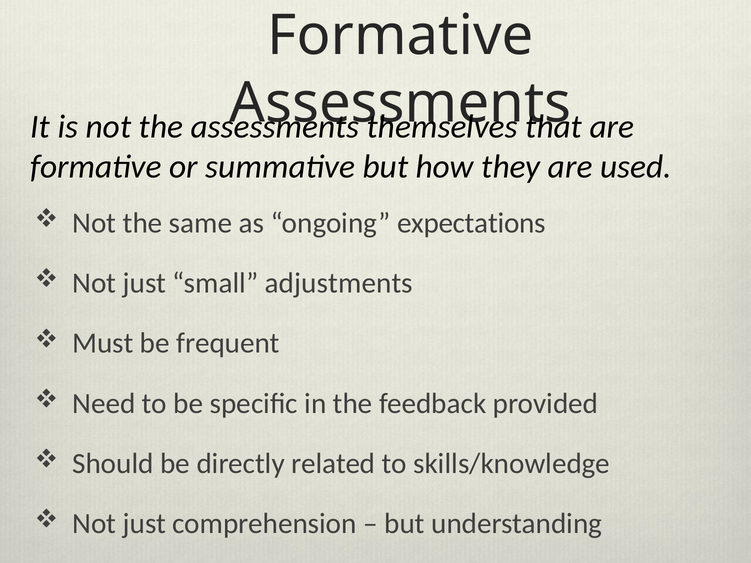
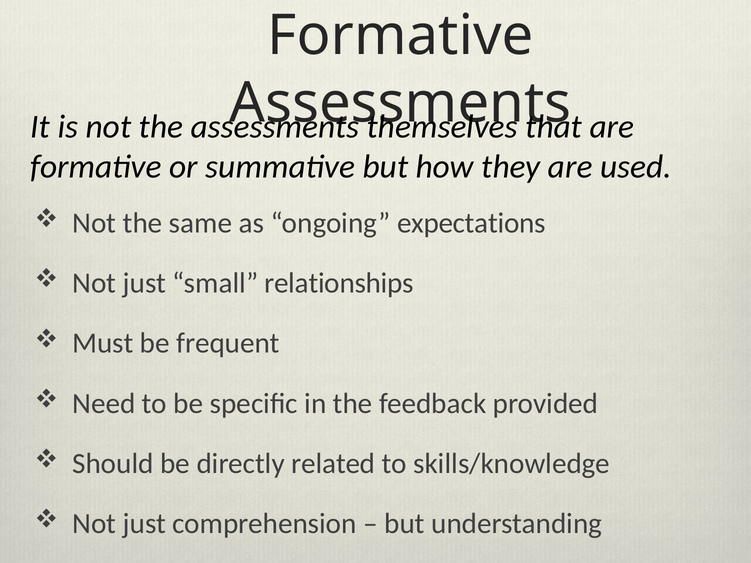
adjustments: adjustments -> relationships
